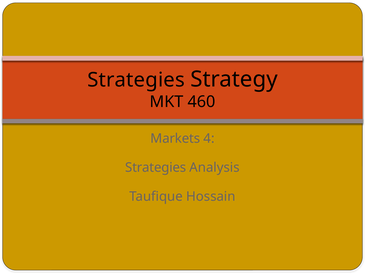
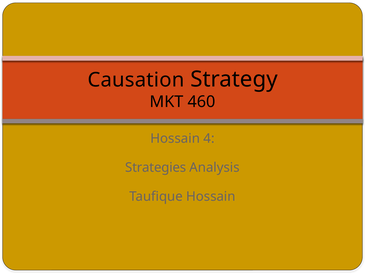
Strategies at (136, 80): Strategies -> Causation
Markets at (175, 138): Markets -> Hossain
